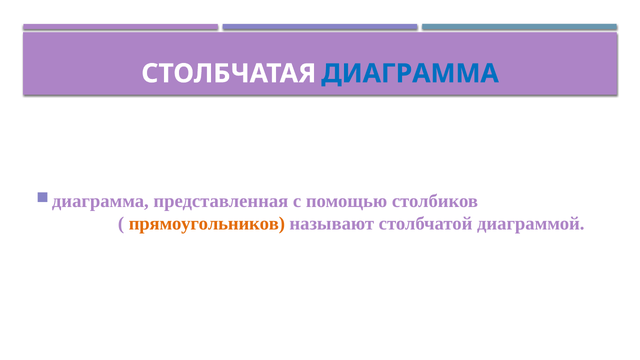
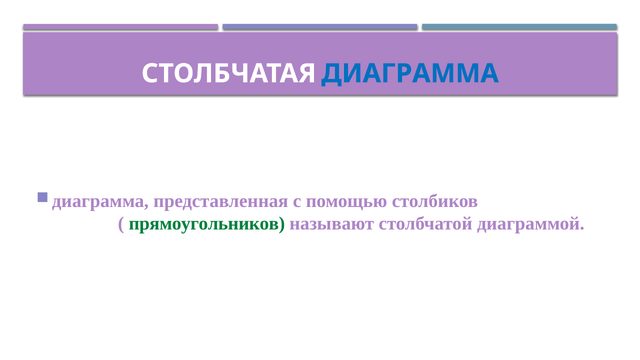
прямоугольников colour: orange -> green
